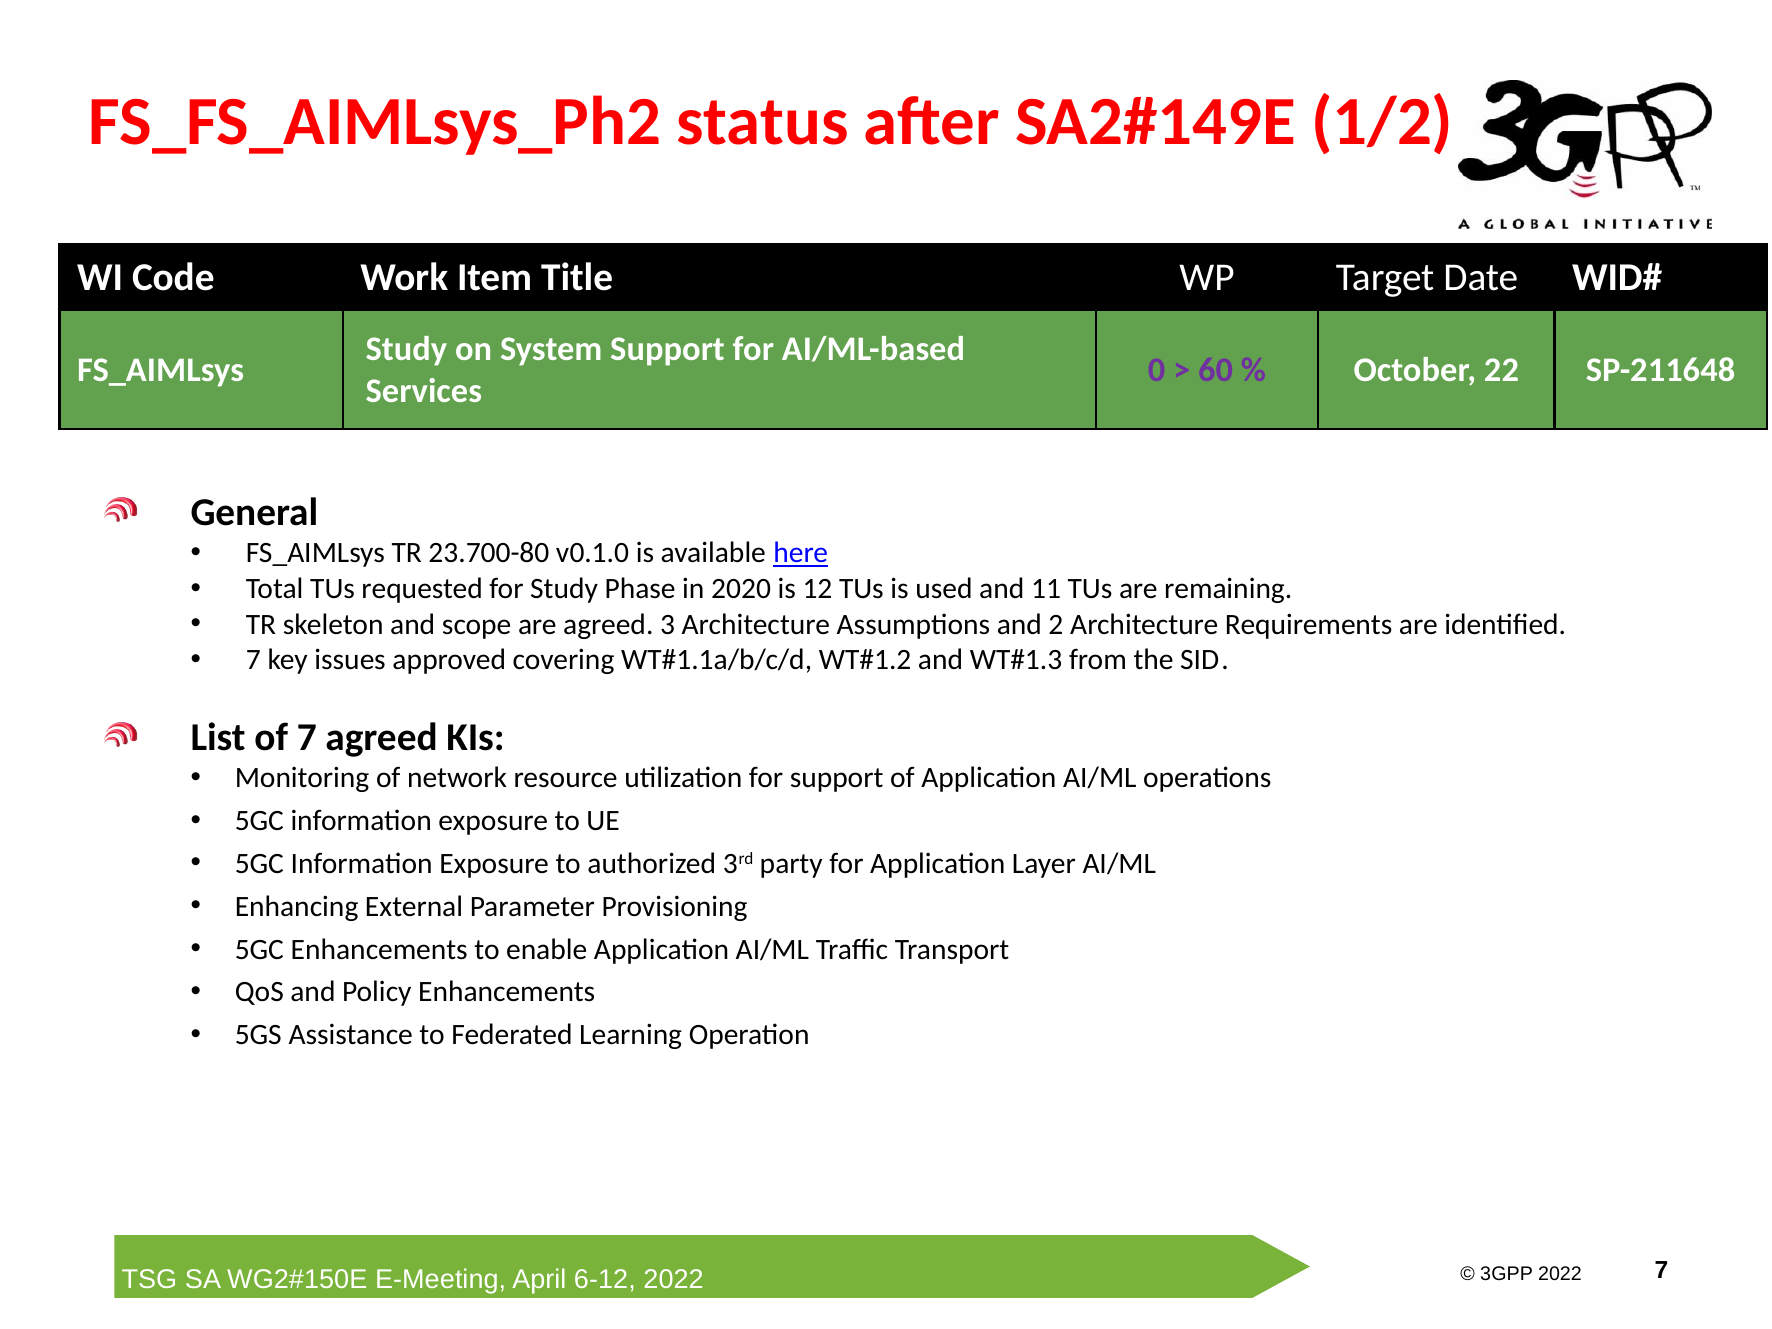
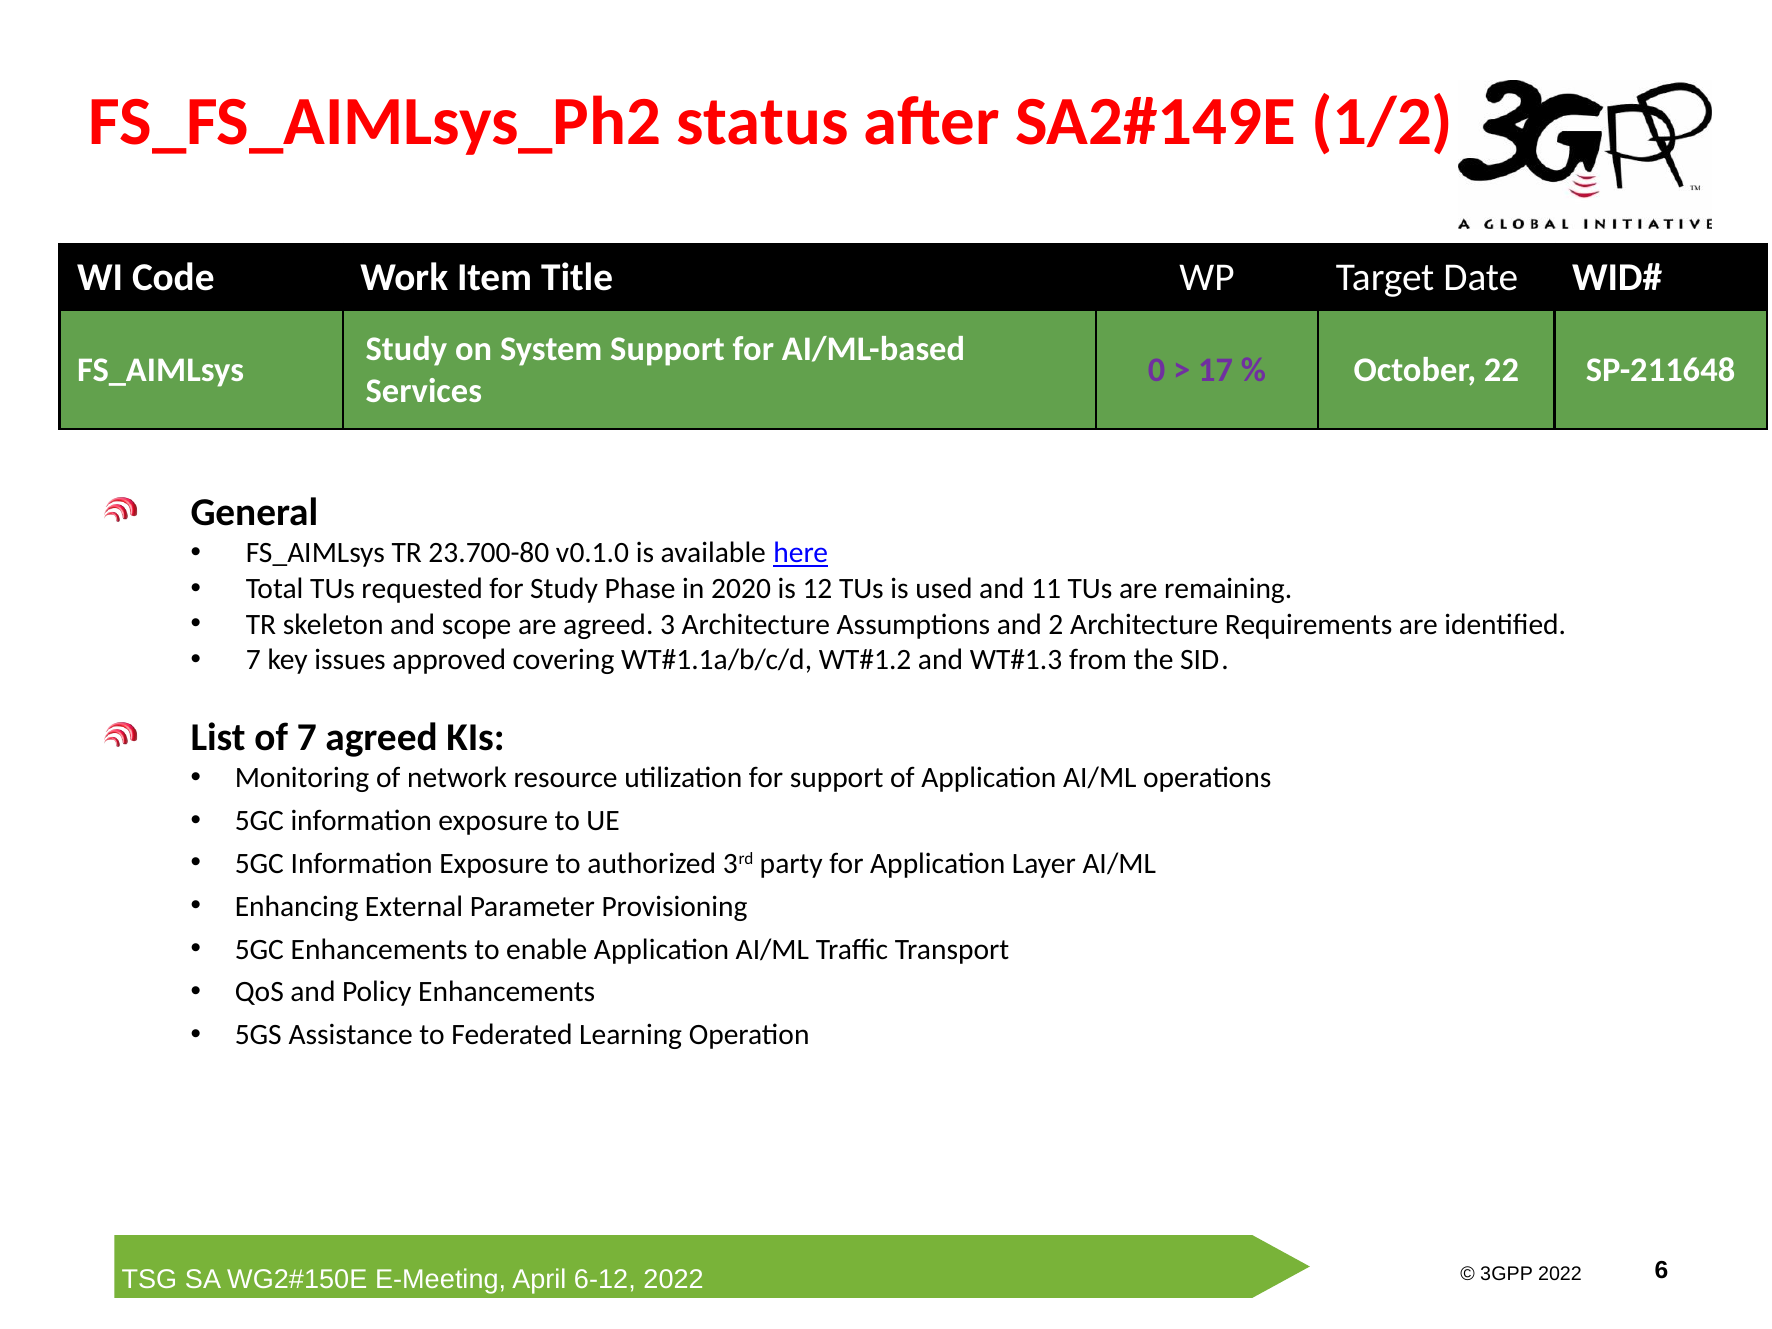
60: 60 -> 17
7 at (1661, 1271): 7 -> 6
